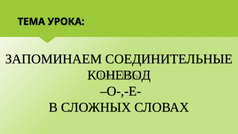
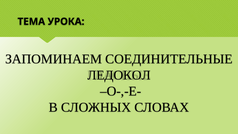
КОНЕВОД: КОНЕВОД -> ЛЕДОКОЛ
